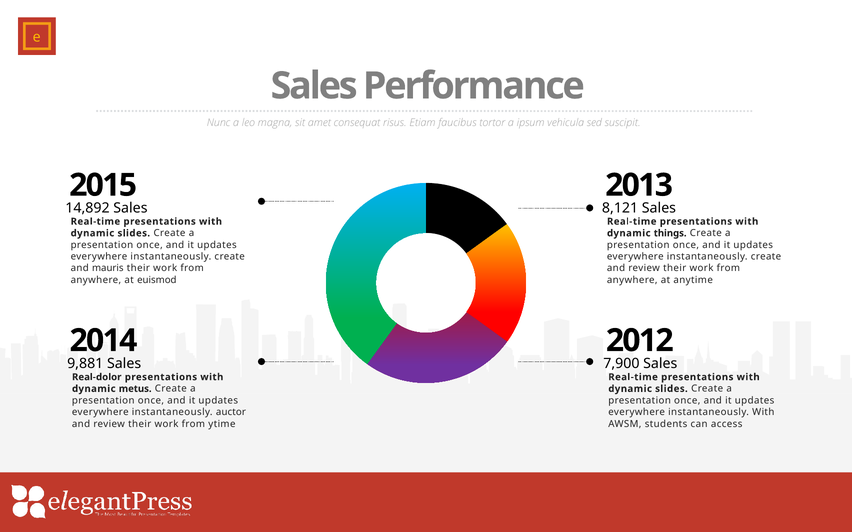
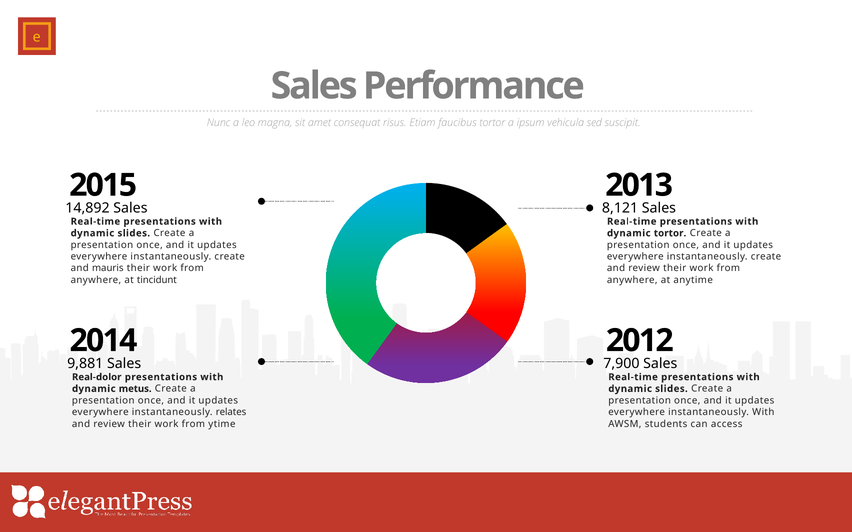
dynamic things: things -> tortor
euismod: euismod -> tincidunt
auctor: auctor -> relates
